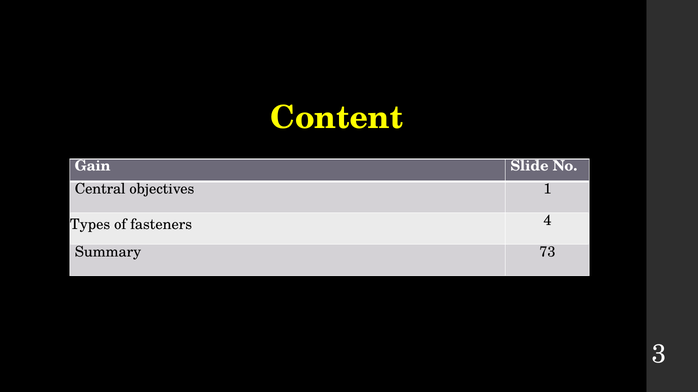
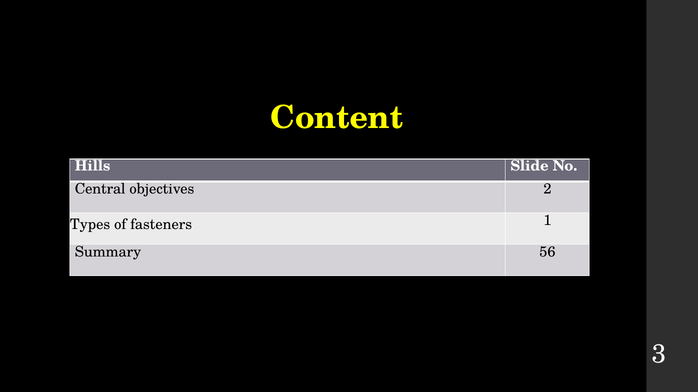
Gain: Gain -> Hills
1: 1 -> 2
4: 4 -> 1
73: 73 -> 56
